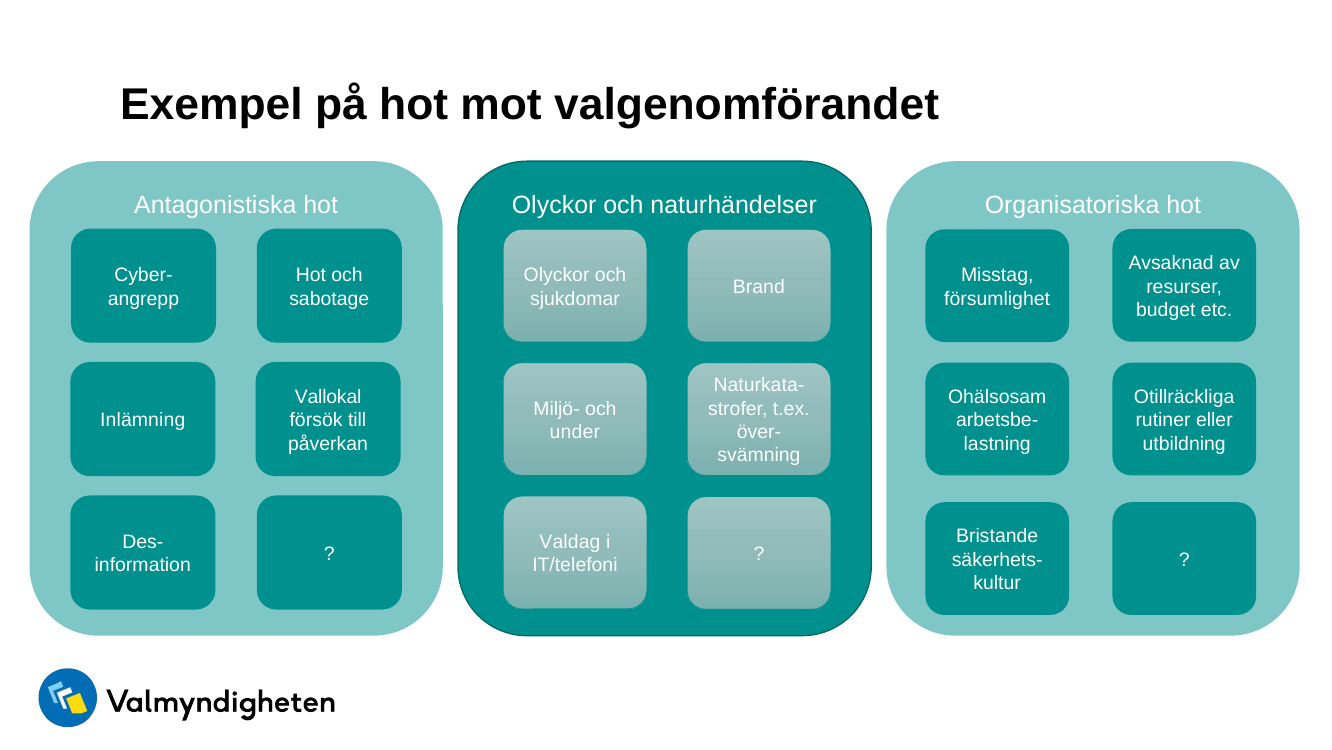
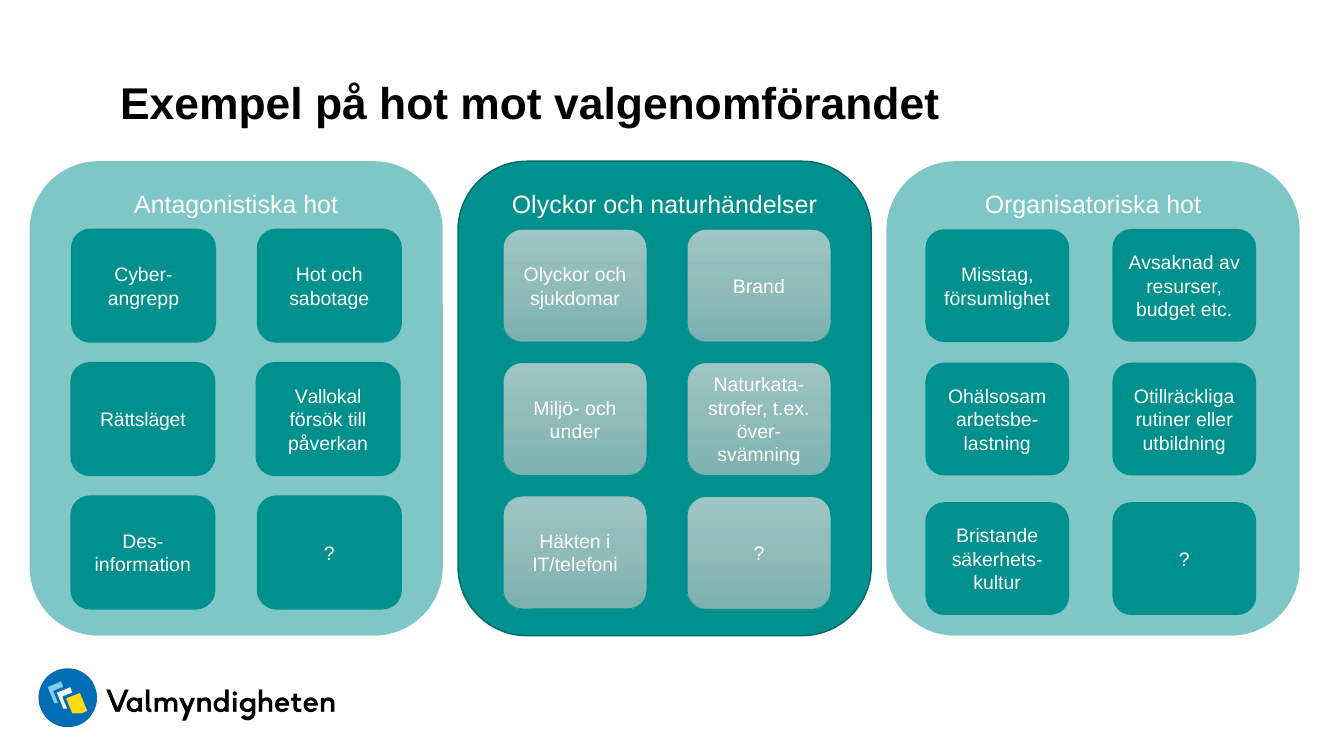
Inlämning: Inlämning -> Rättsläget
Valdag: Valdag -> Häkten
